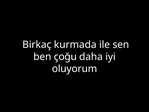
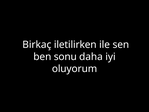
kurmada: kurmada -> iletilirken
çoğu: çoğu -> sonu
